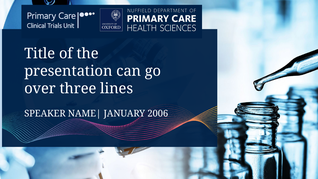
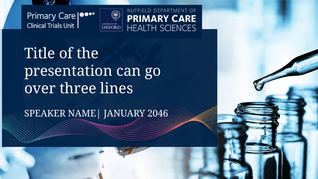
2006: 2006 -> 2046
